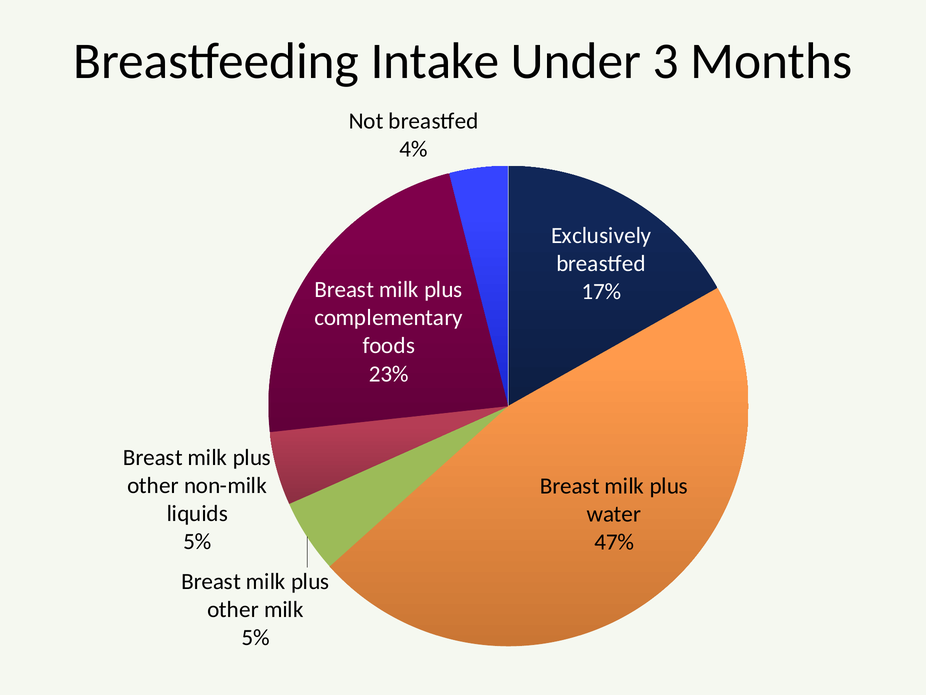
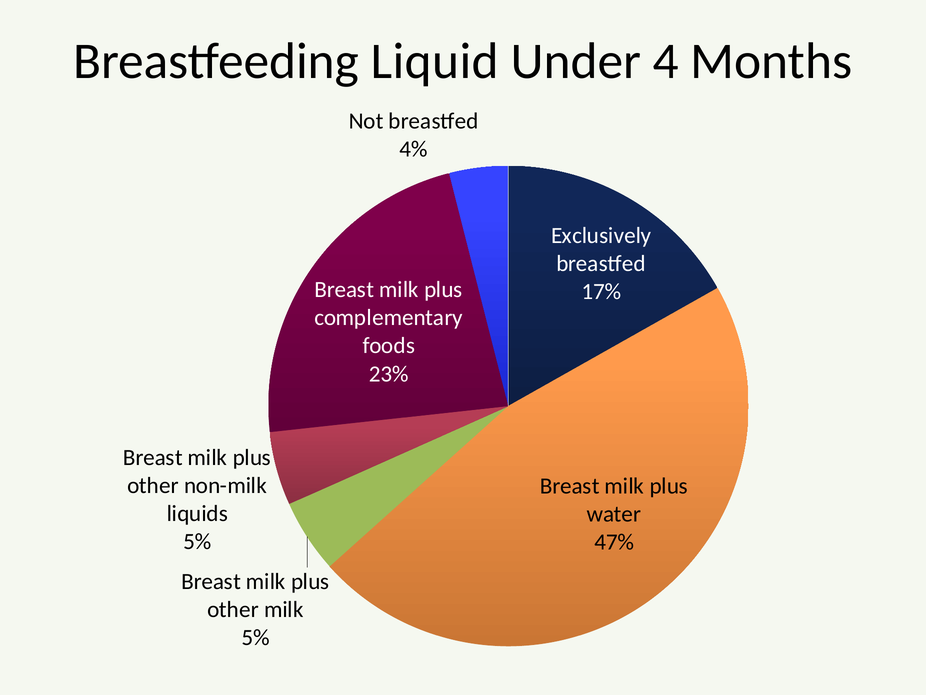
Intake: Intake -> Liquid
3: 3 -> 4
